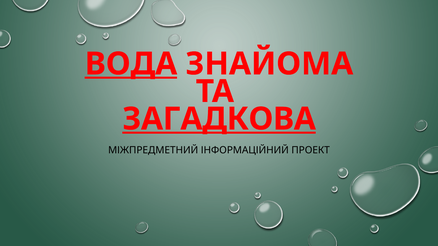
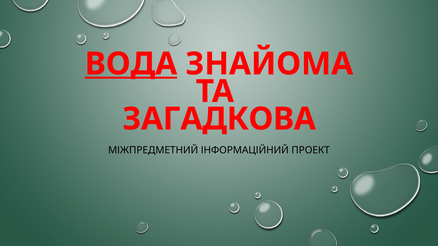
ЗАГАДКОВА underline: present -> none
